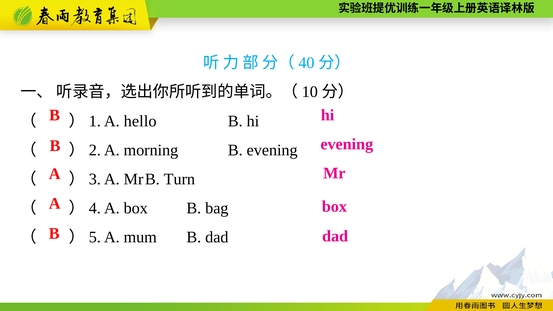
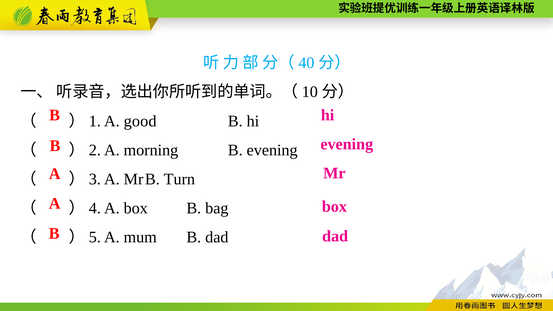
hello: hello -> good
